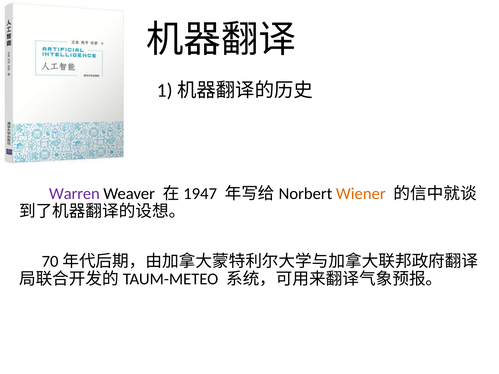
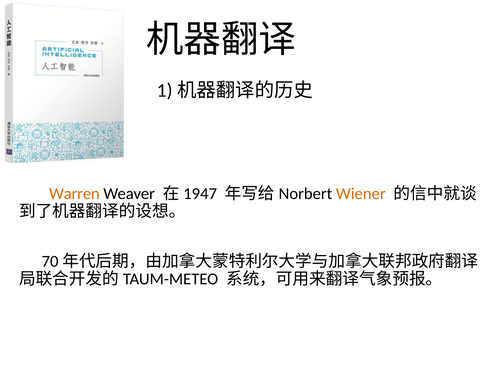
Warren colour: purple -> orange
